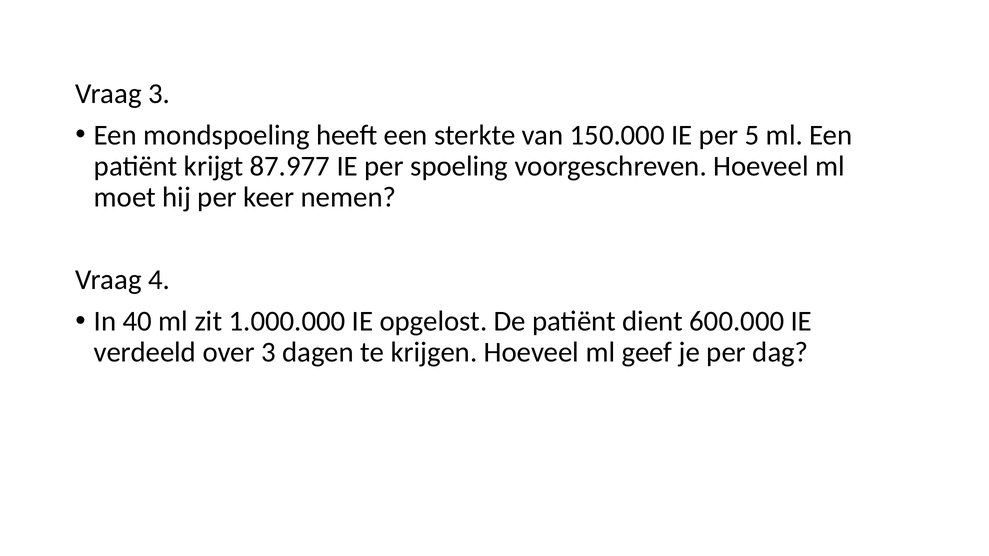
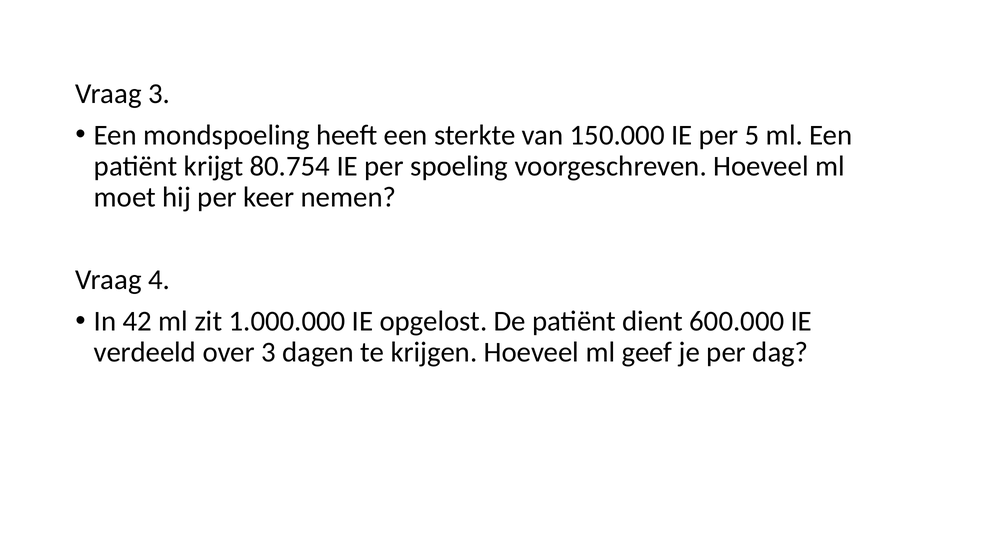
87.977: 87.977 -> 80.754
40: 40 -> 42
